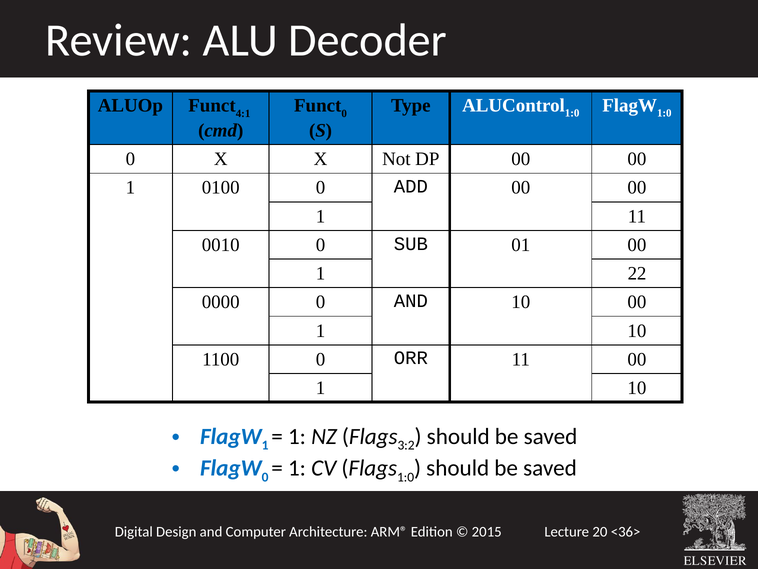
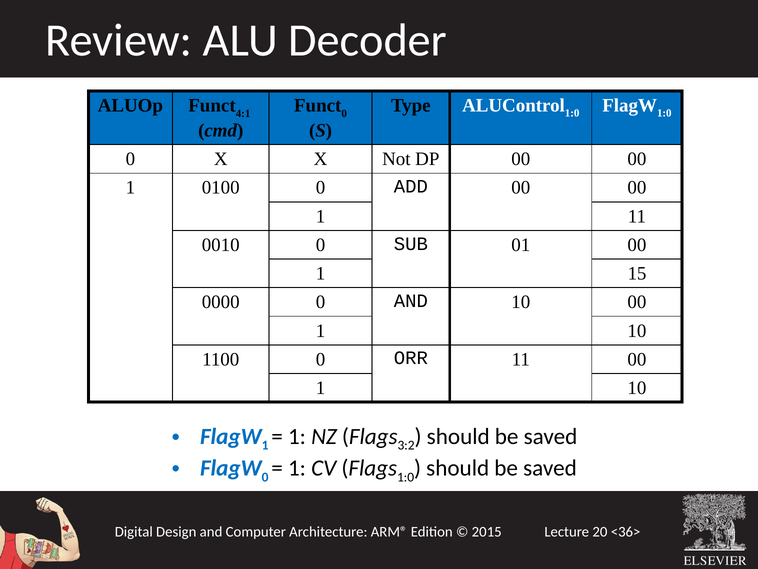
22: 22 -> 15
